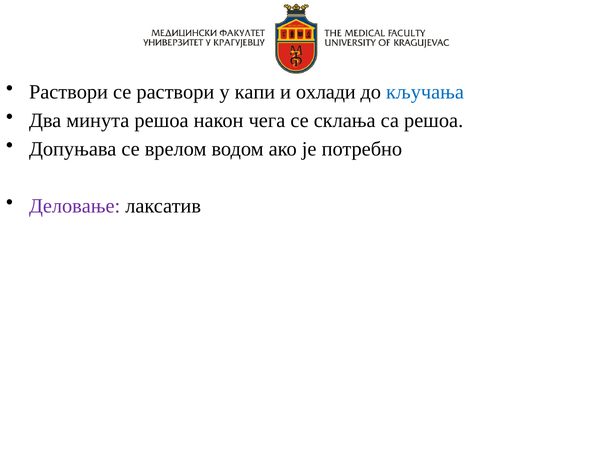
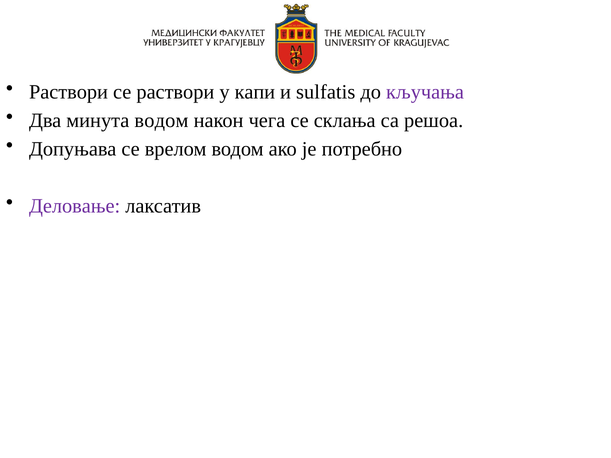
охлади: охлади -> sulfatis
кључања colour: blue -> purple
минута решоа: решоа -> водом
